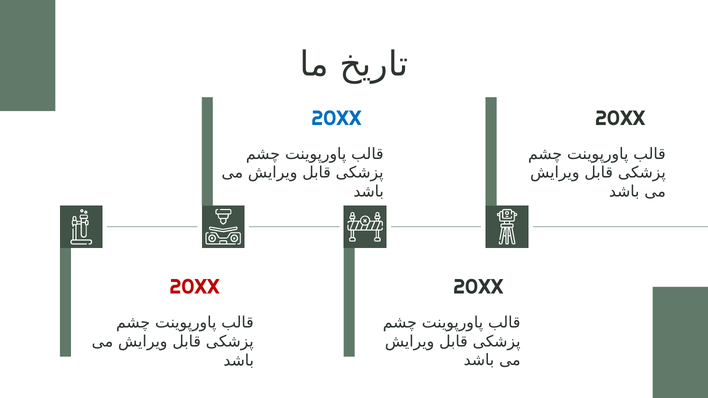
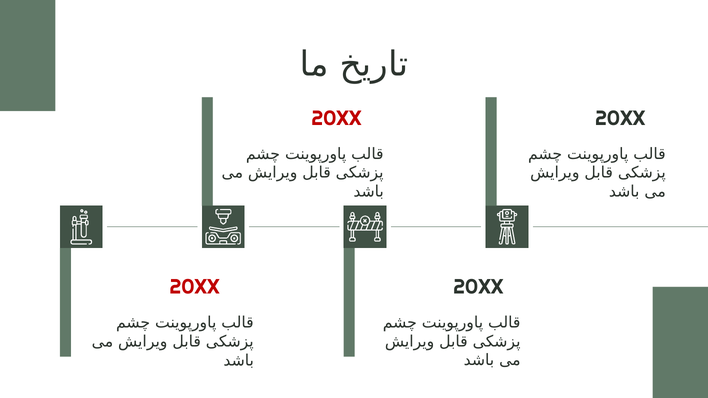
20XX at (336, 118) colour: blue -> red
